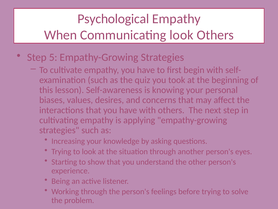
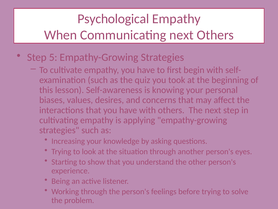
Communicating look: look -> next
